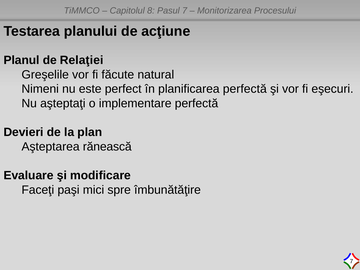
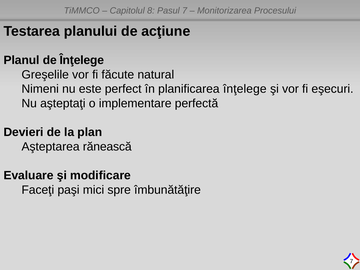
de Relaţiei: Relaţiei -> Înţelege
planificarea perfectă: perfectă -> înţelege
